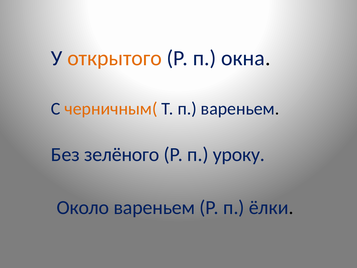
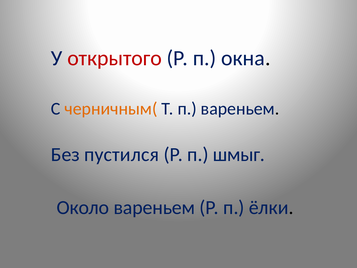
открытого colour: orange -> red
зелёного: зелёного -> пустился
уроку: уроку -> шмыг
